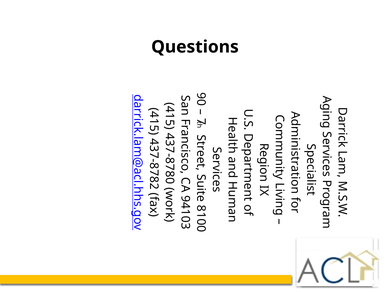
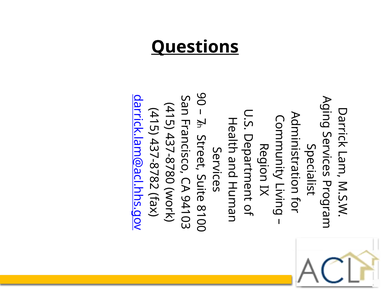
Questions underline: none -> present
